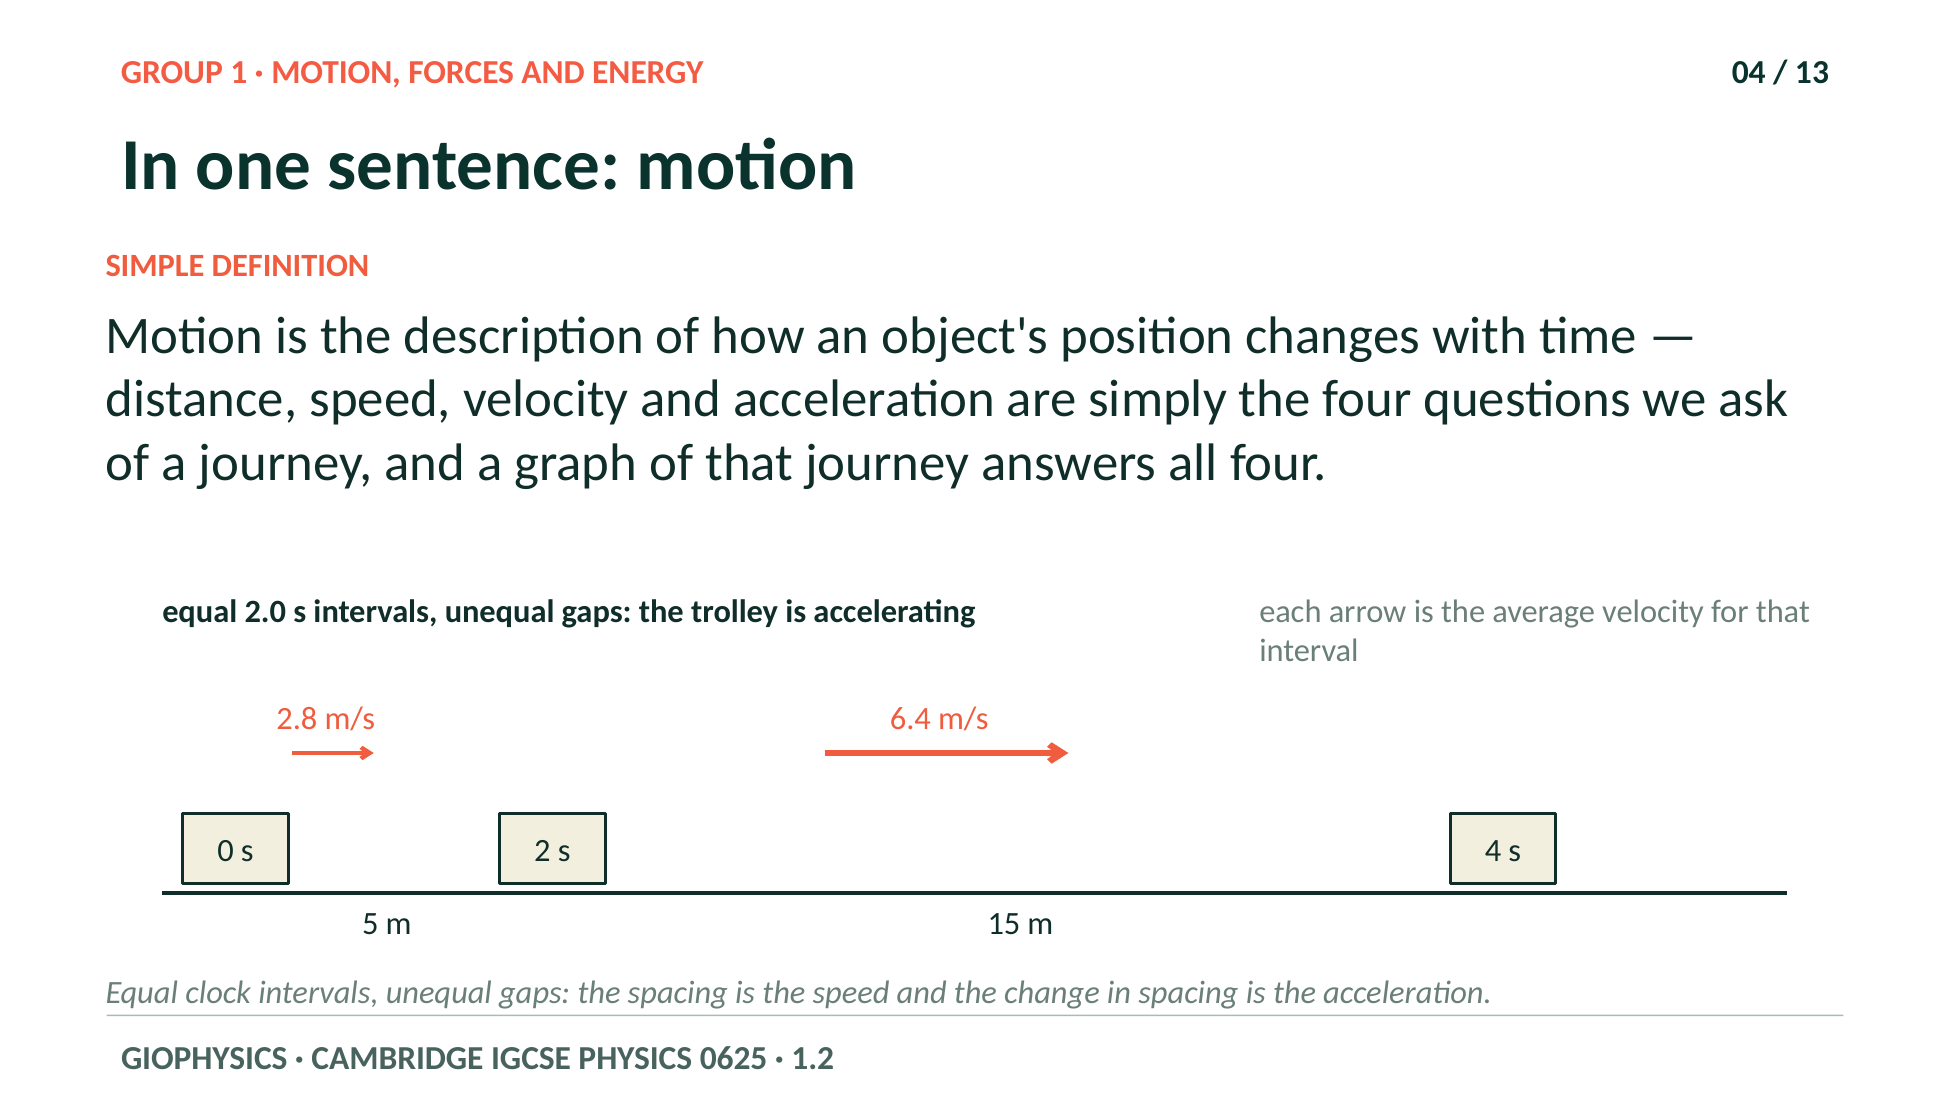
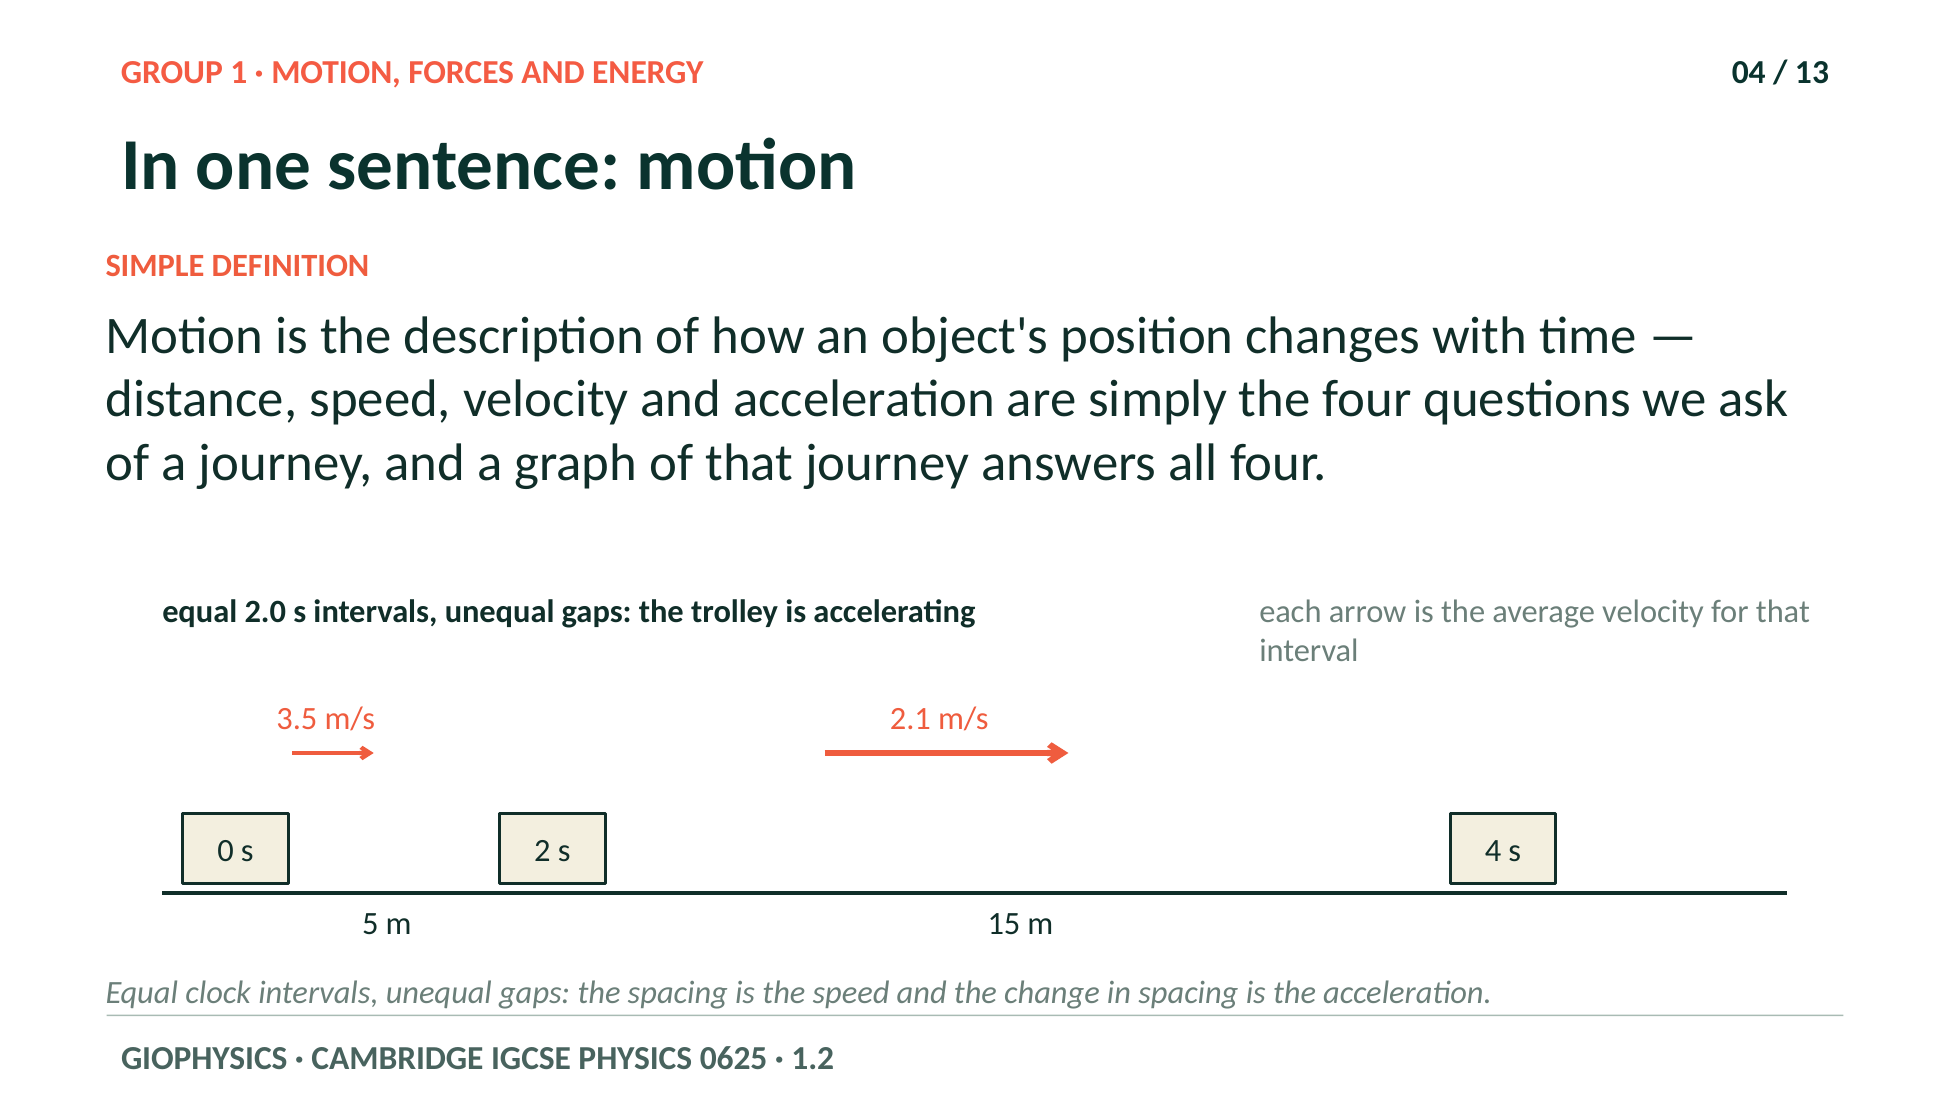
2.8: 2.8 -> 3.5
6.4: 6.4 -> 2.1
